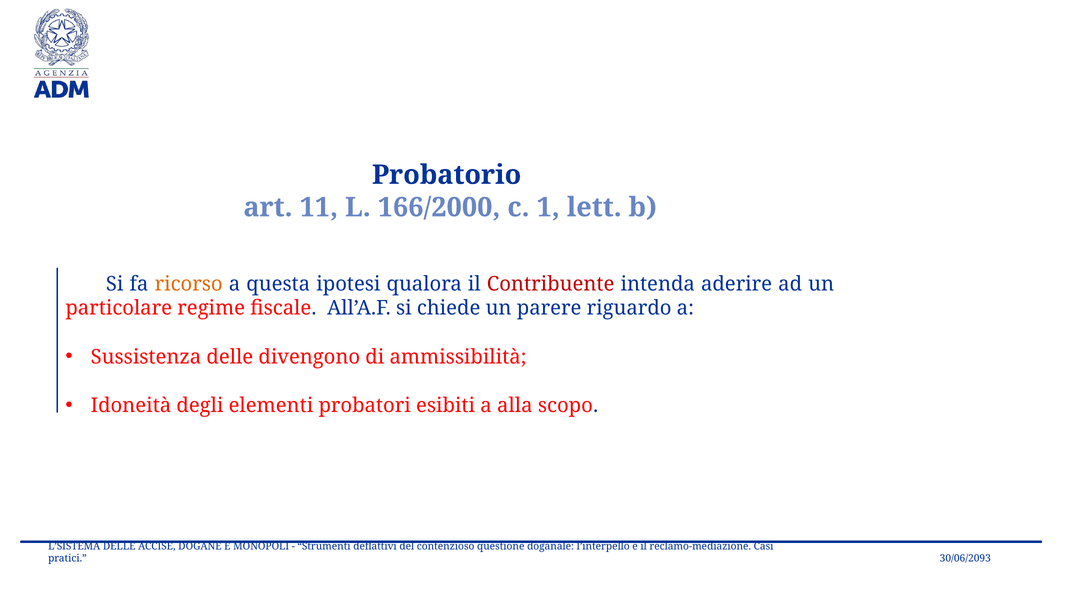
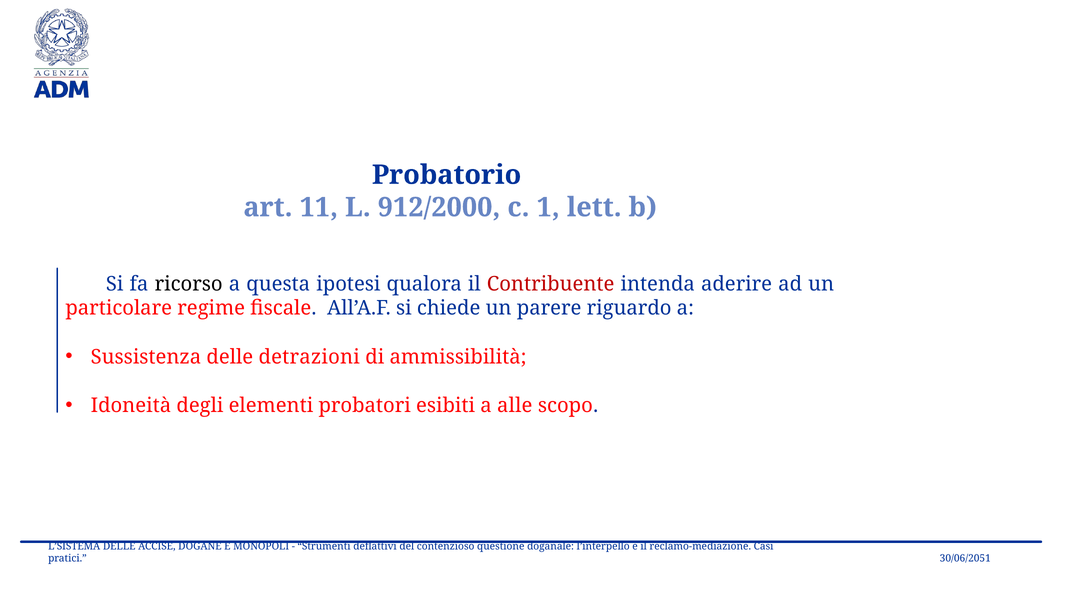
166/2000: 166/2000 -> 912/2000
ricorso colour: orange -> black
divengono: divengono -> detrazioni
alla: alla -> alle
30/06/2093: 30/06/2093 -> 30/06/2051
